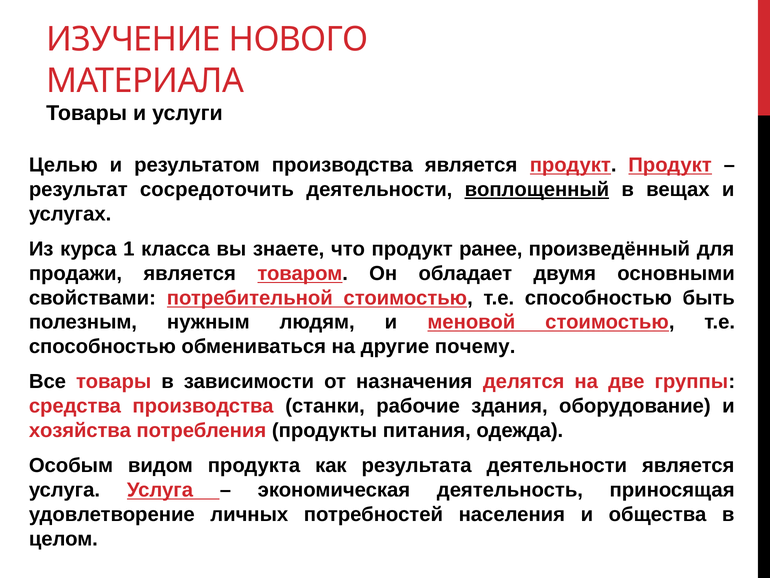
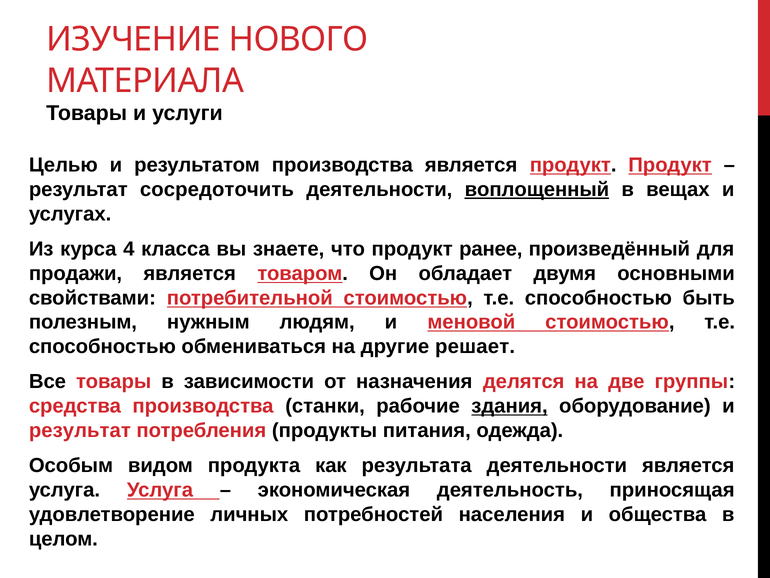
1: 1 -> 4
почему: почему -> решает
здания underline: none -> present
хозяйства at (80, 430): хозяйства -> результат
